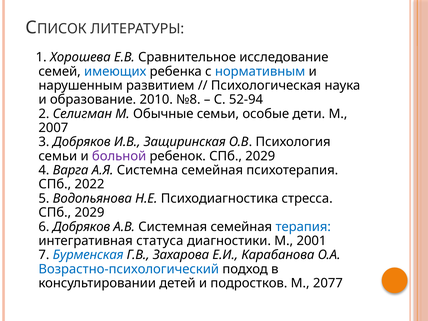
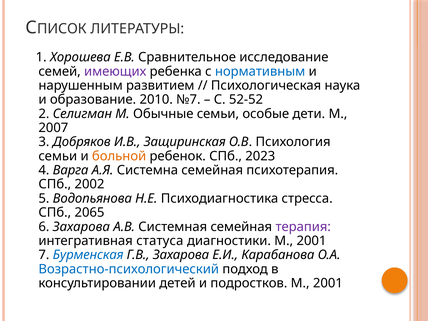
имеющих colour: blue -> purple
№8: №8 -> №7
52-94: 52-94 -> 52-52
больной colour: purple -> orange
ребенок СПб 2029: 2029 -> 2023
2022: 2022 -> 2002
2029 at (89, 213): 2029 -> 2065
6 Добряков: Добряков -> Захарова
терапия colour: blue -> purple
подростков М 2077: 2077 -> 2001
